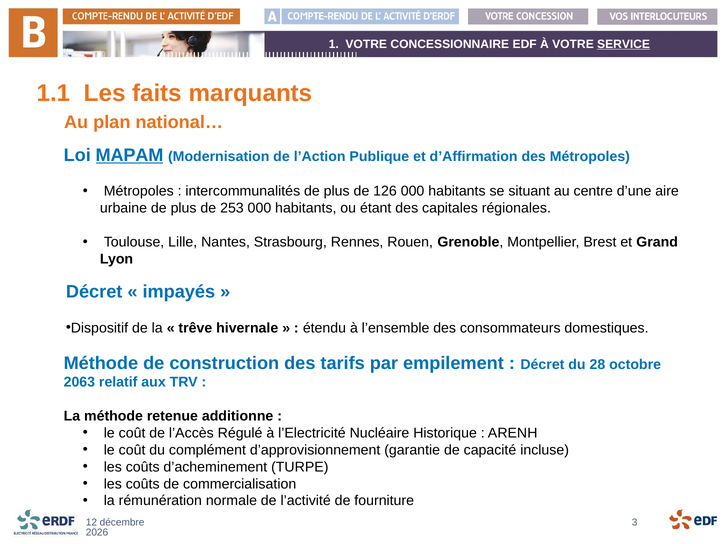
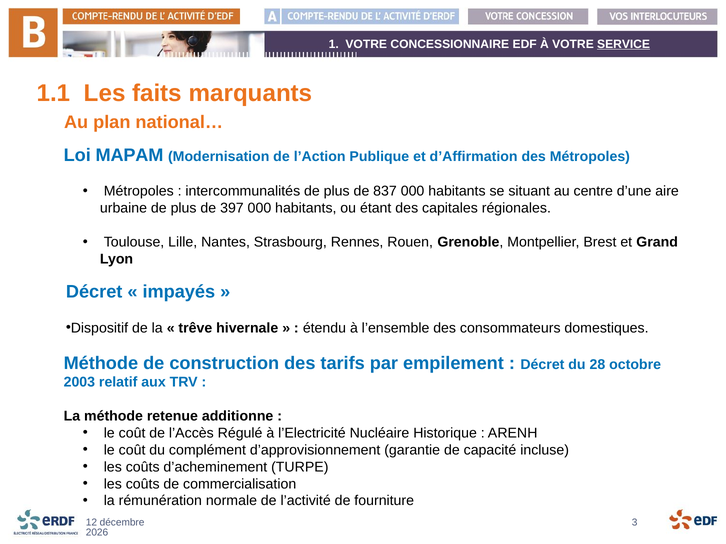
MAPAM underline: present -> none
126: 126 -> 837
253: 253 -> 397
2063: 2063 -> 2003
